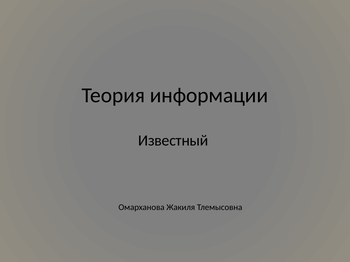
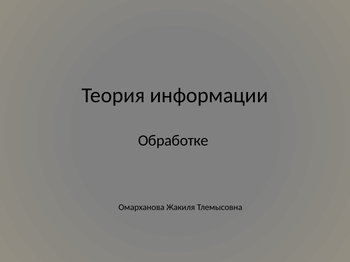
Известный: Известный -> Обработке
